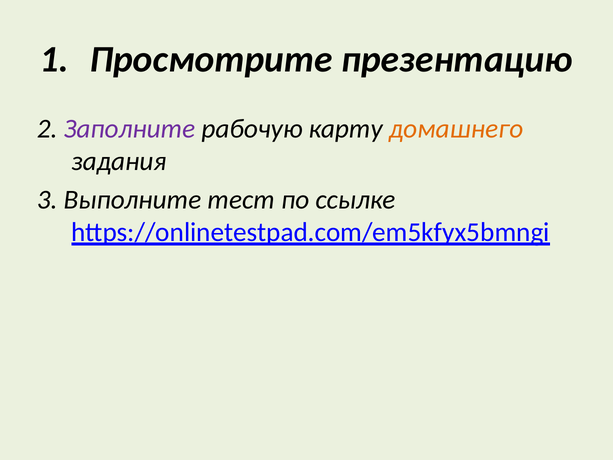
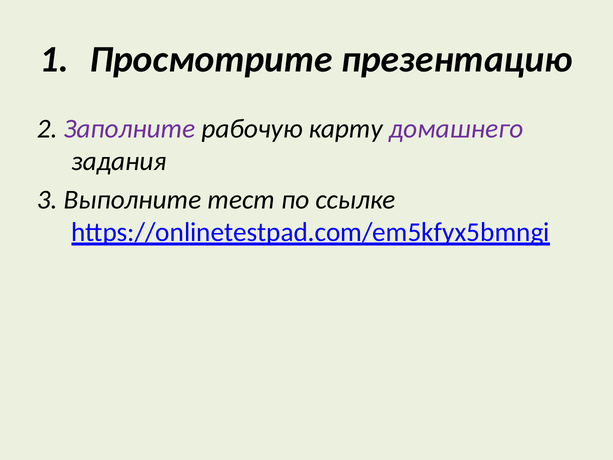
домашнего colour: orange -> purple
